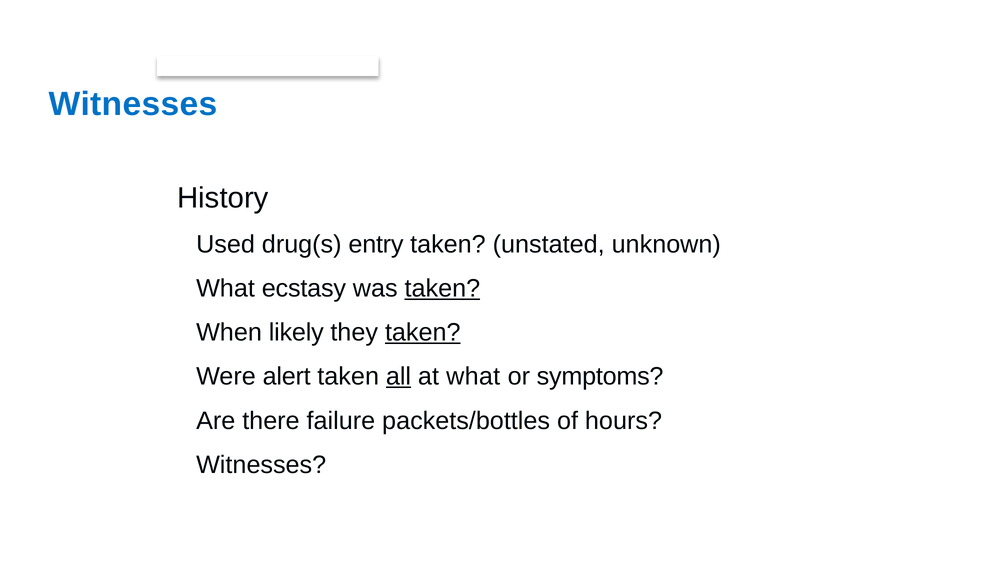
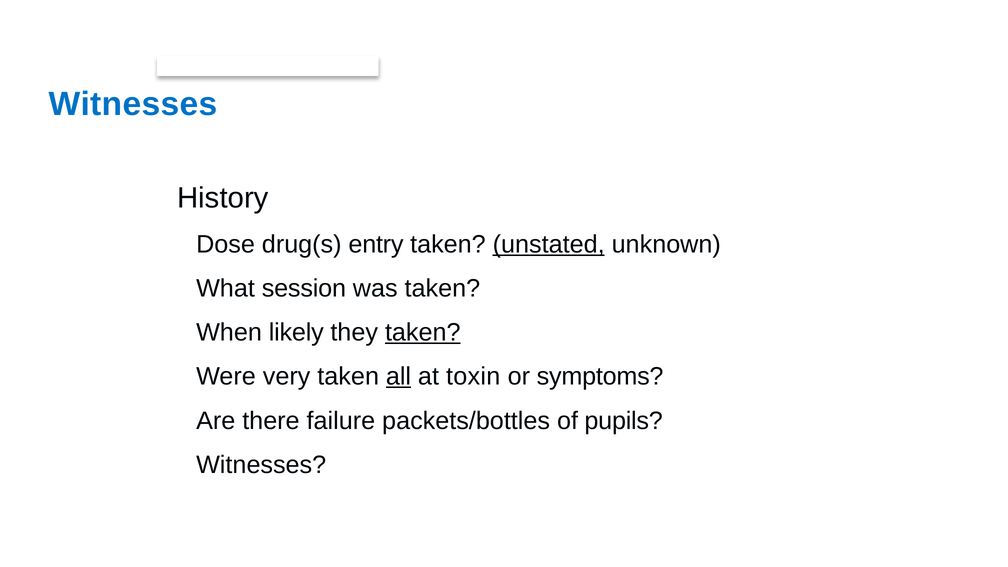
Used: Used -> Dose
unstated underline: none -> present
ecstasy: ecstasy -> session
taken at (442, 288) underline: present -> none
alert: alert -> very
at what: what -> toxin
hours: hours -> pupils
